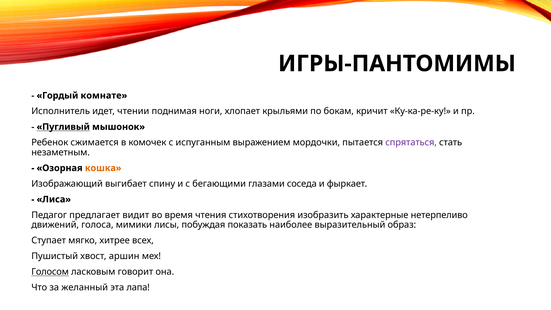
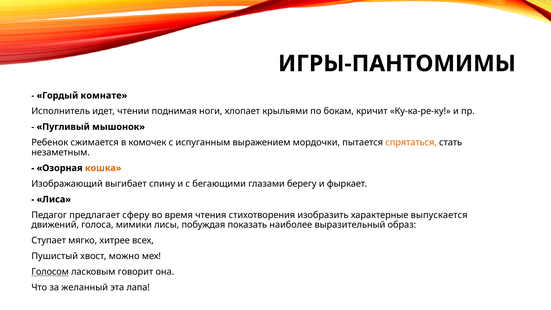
Пугливый underline: present -> none
спрятаться colour: purple -> orange
соседа: соседа -> берегу
видит: видит -> сферу
нетерпеливо: нетерпеливо -> выпускается
аршин: аршин -> можно
